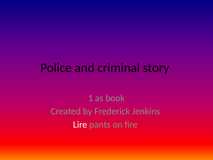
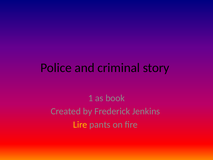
Lire colour: white -> yellow
